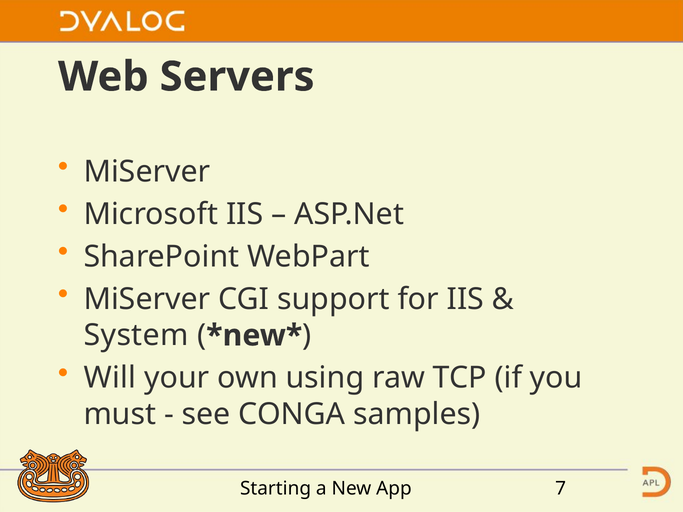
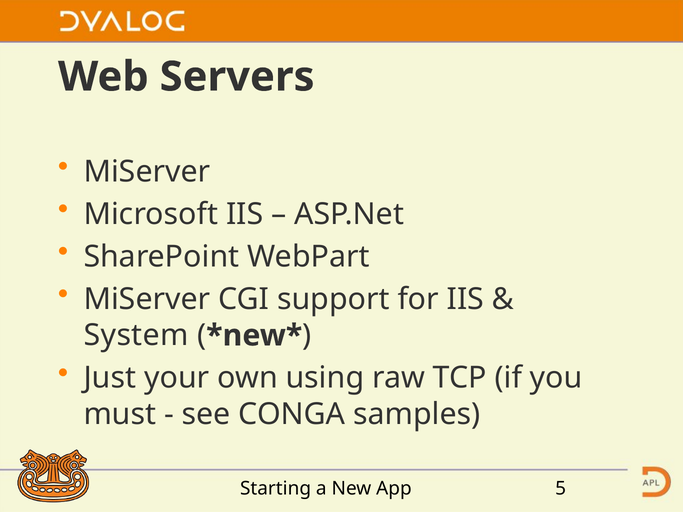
Will: Will -> Just
7: 7 -> 5
